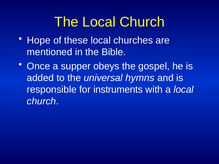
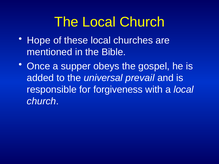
hymns: hymns -> prevail
instruments: instruments -> forgiveness
